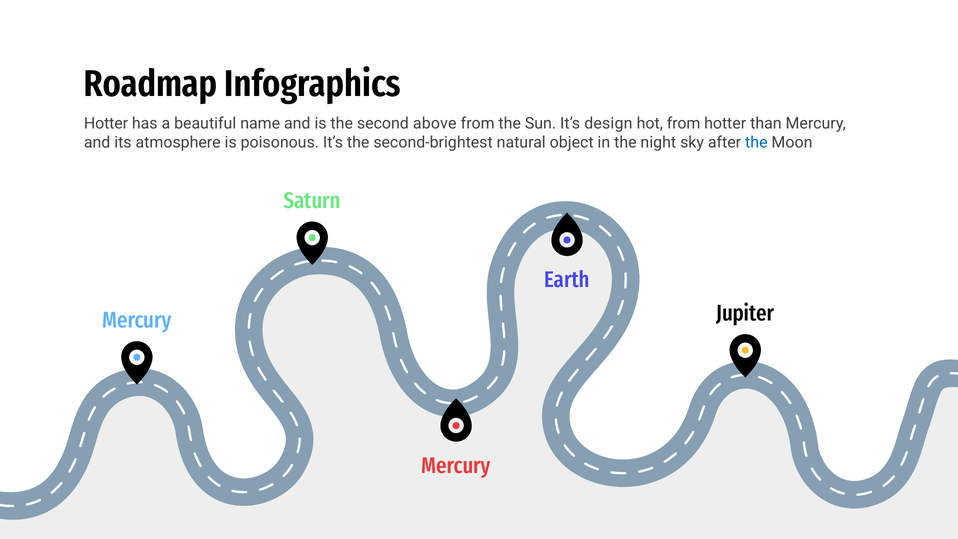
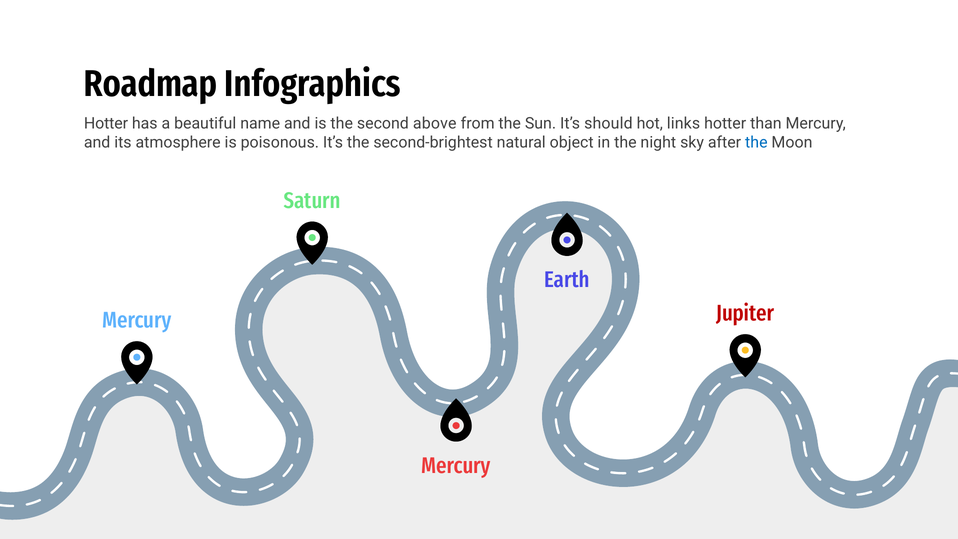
design: design -> should
hot from: from -> links
Jupiter colour: black -> red
